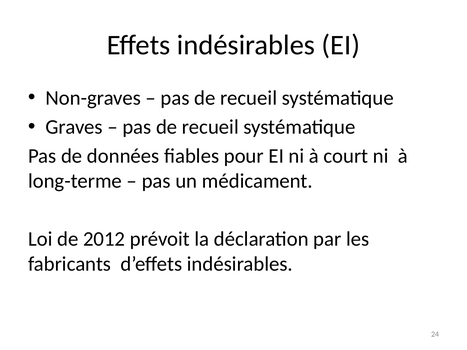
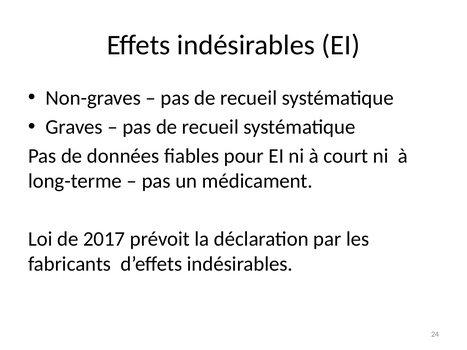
2012: 2012 -> 2017
